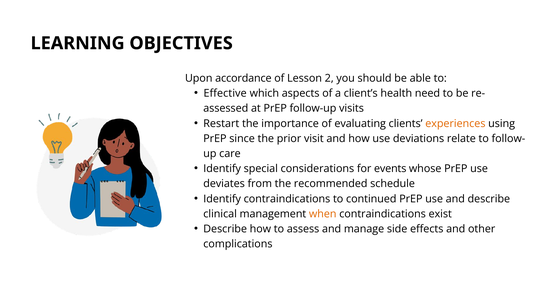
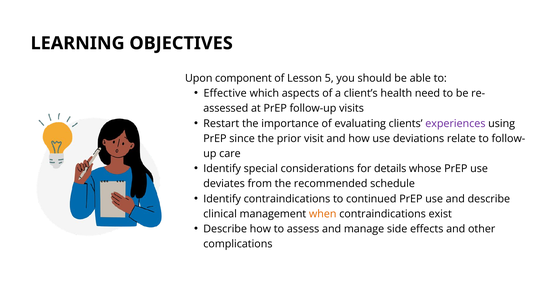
accordance: accordance -> component
2: 2 -> 5
experiences colour: orange -> purple
events: events -> details
